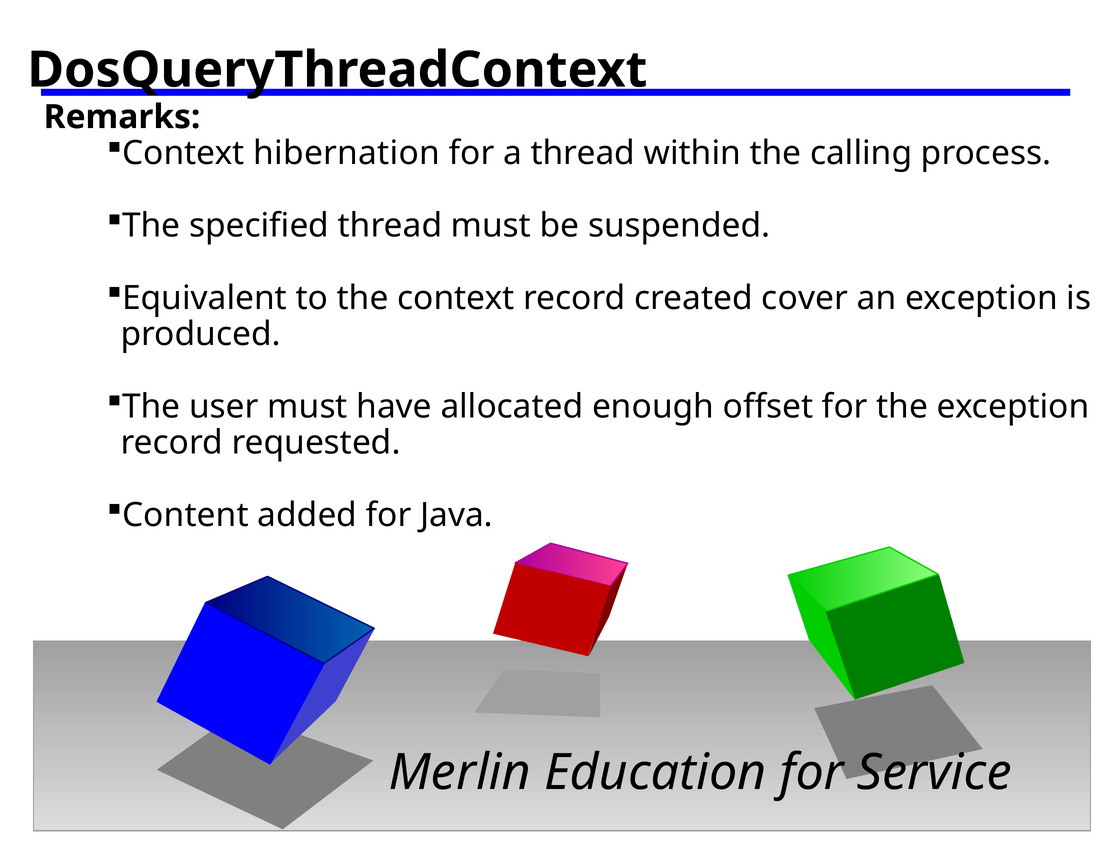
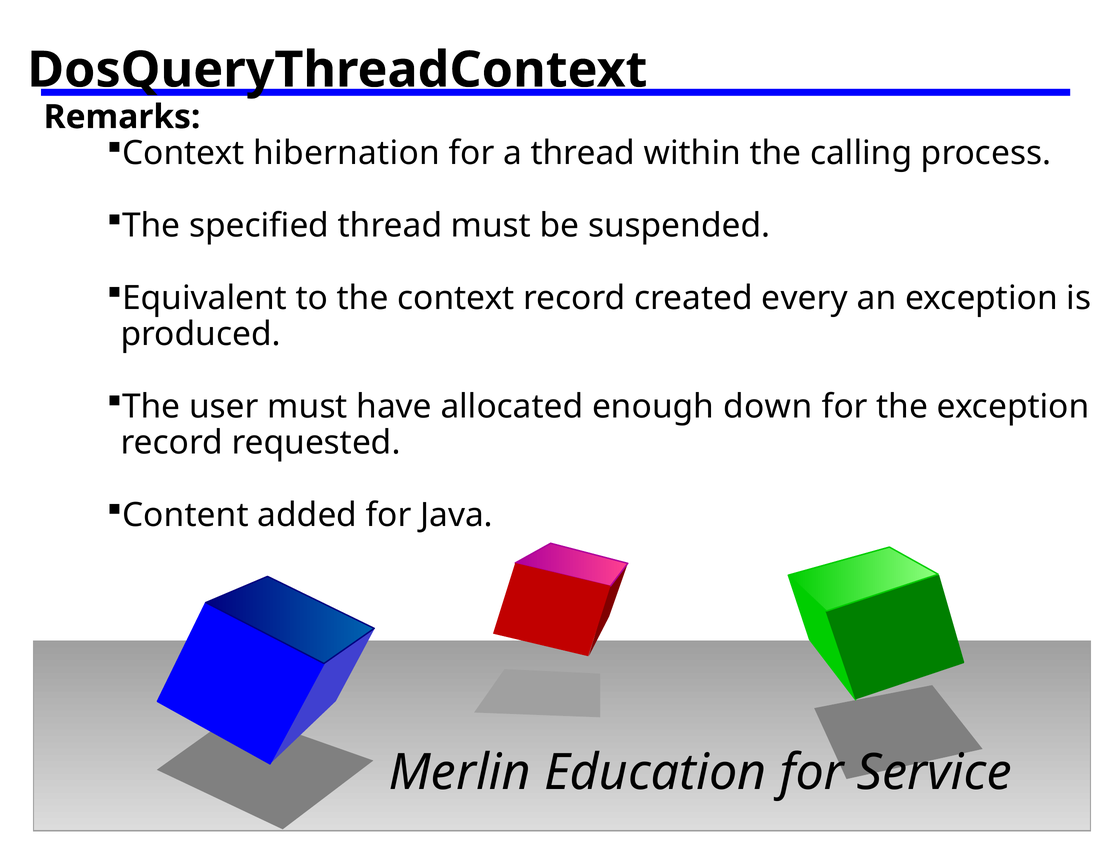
cover: cover -> every
offset: offset -> down
